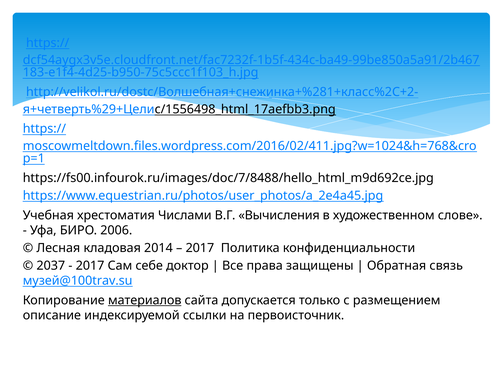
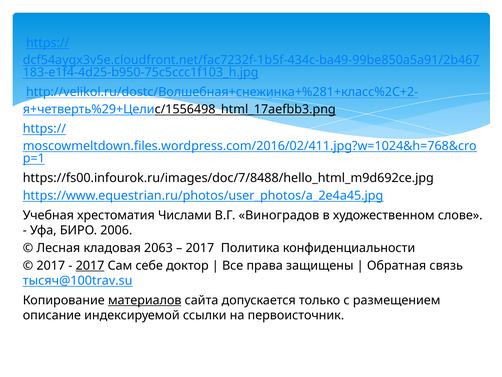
Вычисления: Вычисления -> Виноградов
2014: 2014 -> 2063
2037 at (51, 265): 2037 -> 2017
2017 at (90, 265) underline: none -> present
музей@100trav.su: музей@100trav.su -> тысяч@100trav.su
